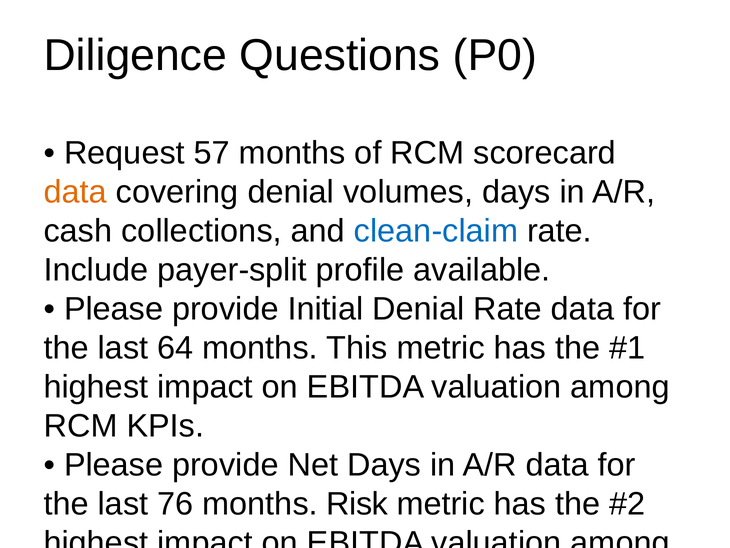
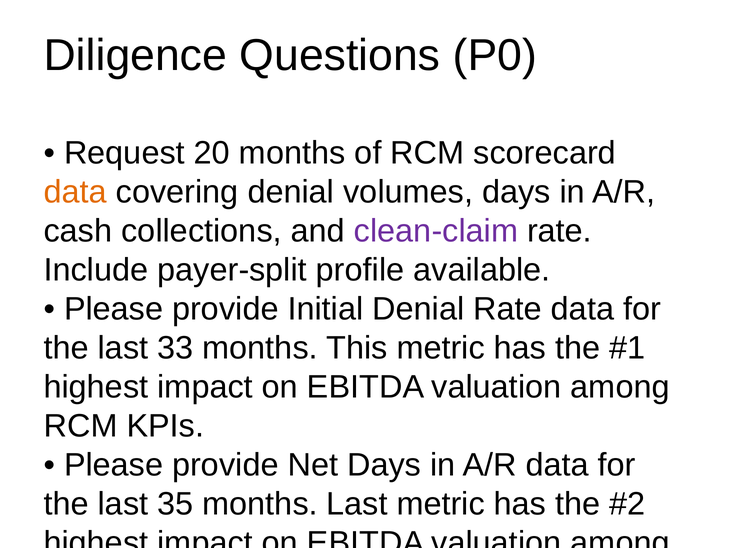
57: 57 -> 20
clean-claim colour: blue -> purple
64: 64 -> 33
76: 76 -> 35
months Risk: Risk -> Last
